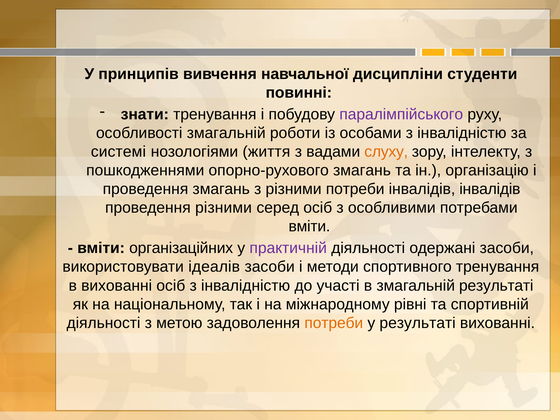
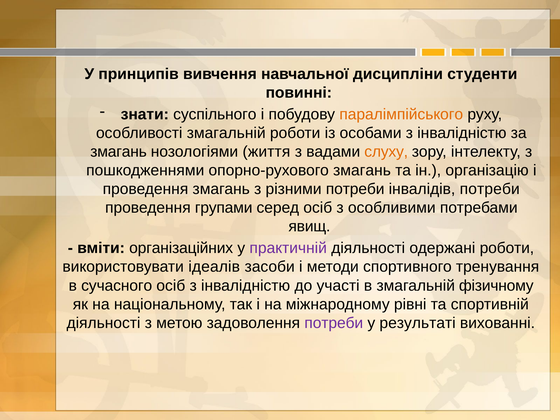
знати тренування: тренування -> суспільного
паралімпійського colour: purple -> orange
системі at (118, 152): системі -> змагань
інвалідів інвалідів: інвалідів -> потреби
проведення різними: різними -> групами
вміти at (309, 226): вміти -> явищ
одержані засоби: засоби -> роботи
в вихованні: вихованні -> сучасного
змагальній результаті: результаті -> фізичному
потреби at (334, 323) colour: orange -> purple
